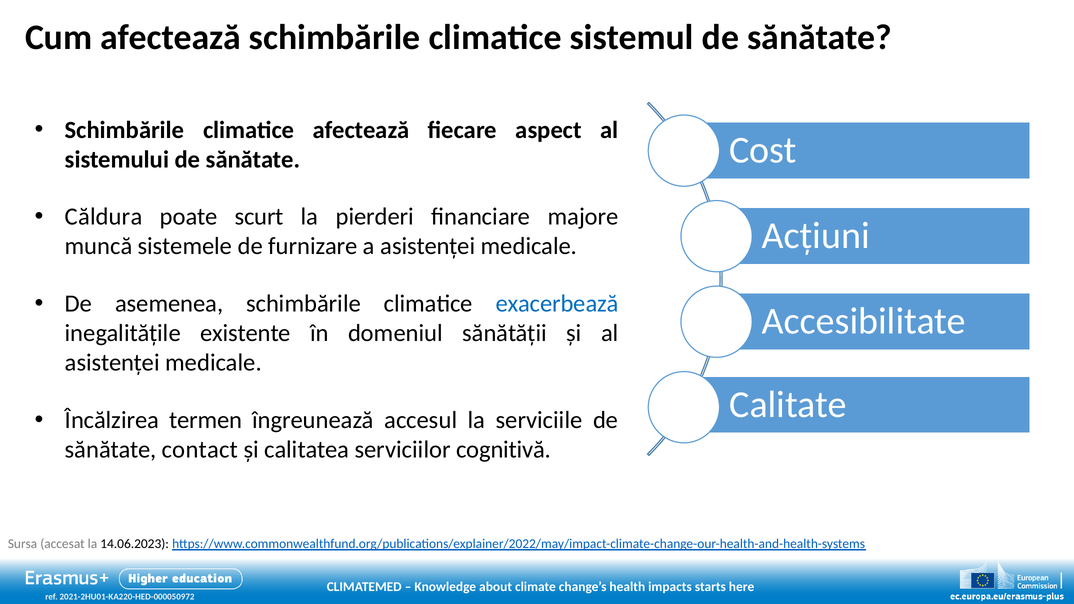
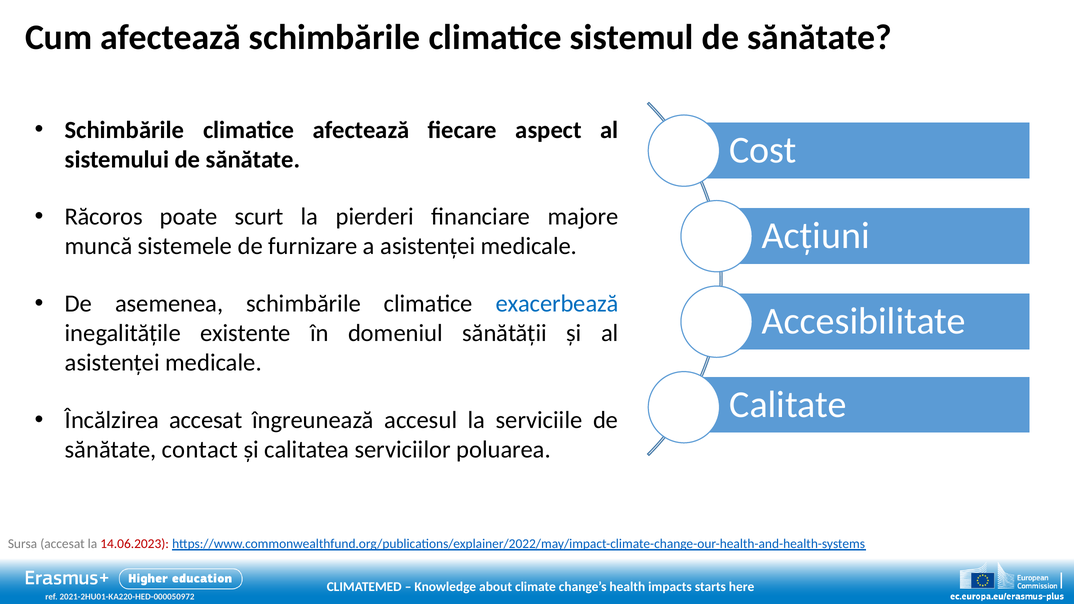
Căldura: Căldura -> Răcoros
Încălzirea termen: termen -> accesat
cognitivă: cognitivă -> poluarea
14.06.2023 colour: black -> red
